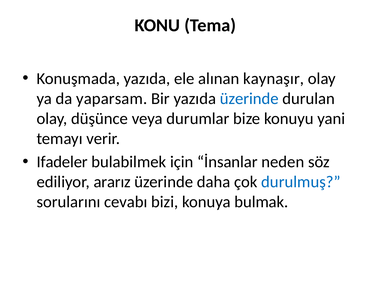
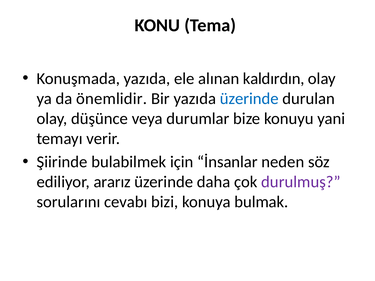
kaynaşır: kaynaşır -> kaldırdın
yaparsam: yaparsam -> önemlidir
Ifadeler: Ifadeler -> Şiirinde
durulmuş colour: blue -> purple
